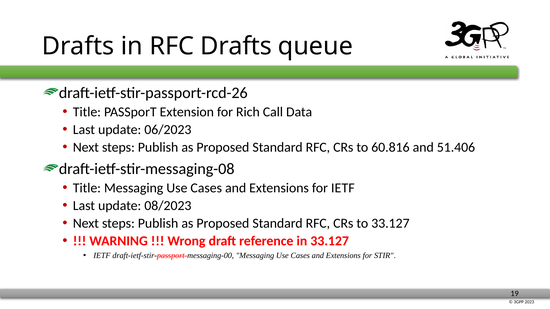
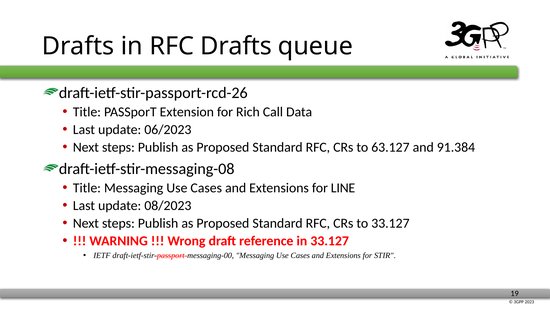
60.816: 60.816 -> 63.127
51.406: 51.406 -> 91.384
for IETF: IETF -> LINE
